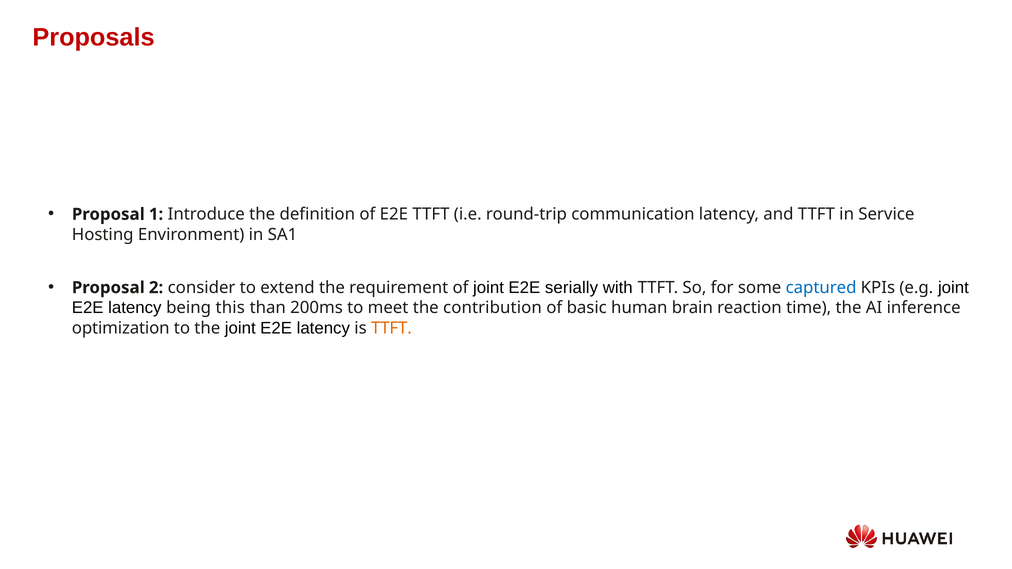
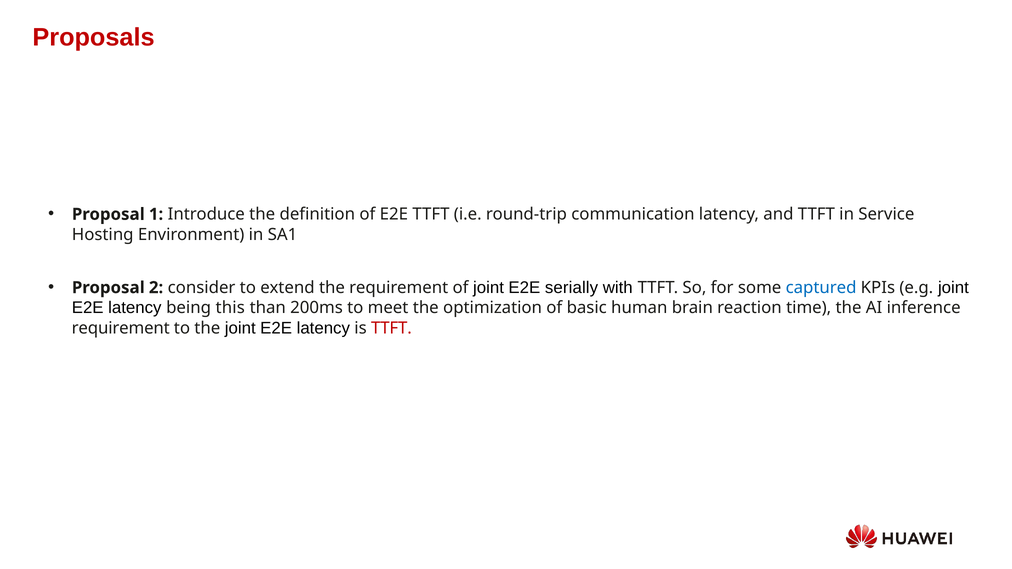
contribution: contribution -> optimization
optimization at (121, 328): optimization -> requirement
TTFT at (391, 328) colour: orange -> red
